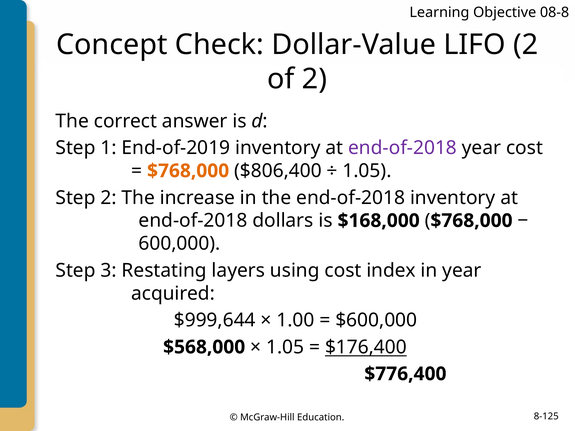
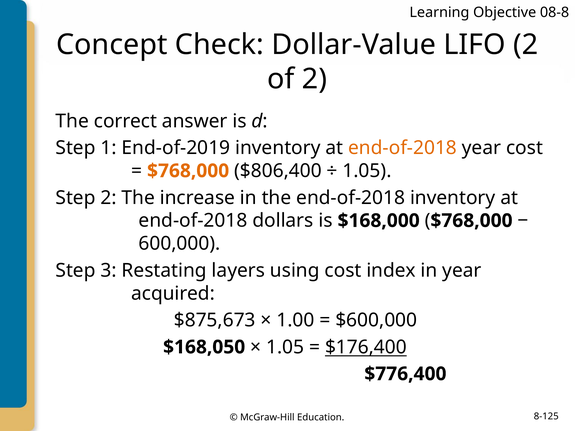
end-of-2018 at (403, 148) colour: purple -> orange
$999,644: $999,644 -> $875,673
$568,000: $568,000 -> $168,050
